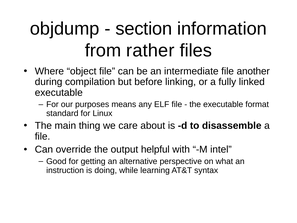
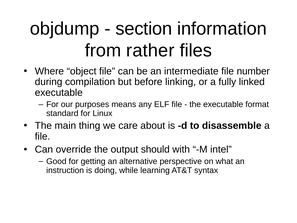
another: another -> number
helpful: helpful -> should
